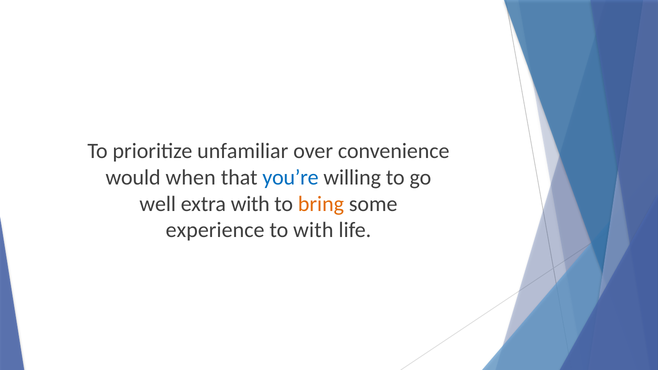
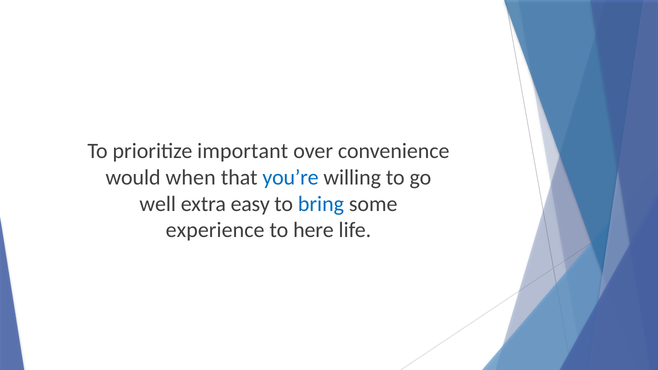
unfamiliar: unfamiliar -> important
extra with: with -> easy
bring colour: orange -> blue
to with: with -> here
